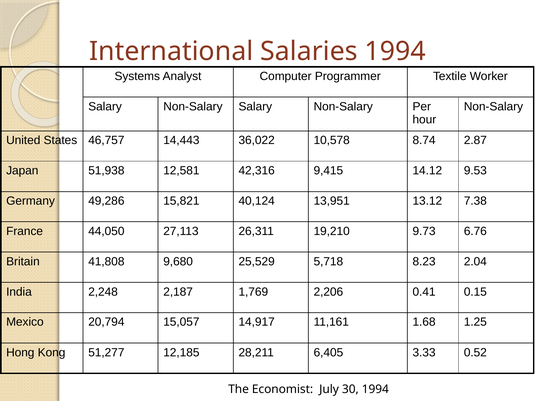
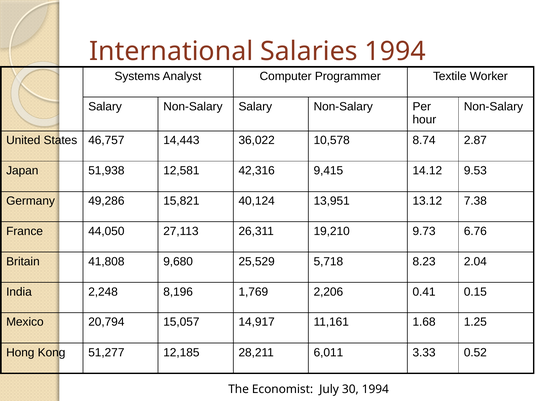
2,187: 2,187 -> 8,196
6,405: 6,405 -> 6,011
